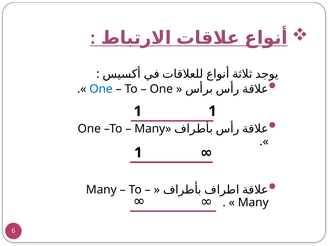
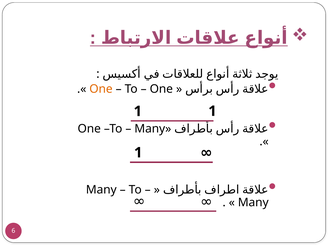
One at (101, 89) colour: blue -> orange
